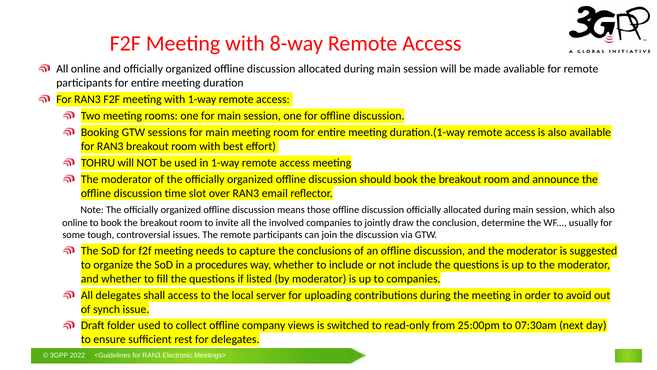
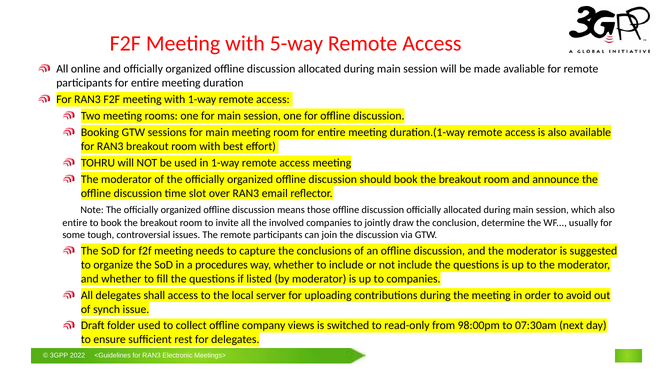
8-way: 8-way -> 5-way
online at (75, 222): online -> entire
25:00pm: 25:00pm -> 98:00pm
